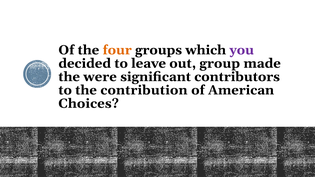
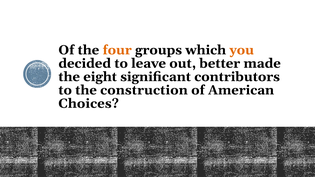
you colour: purple -> orange
group: group -> better
were: were -> eight
contribution: contribution -> construction
